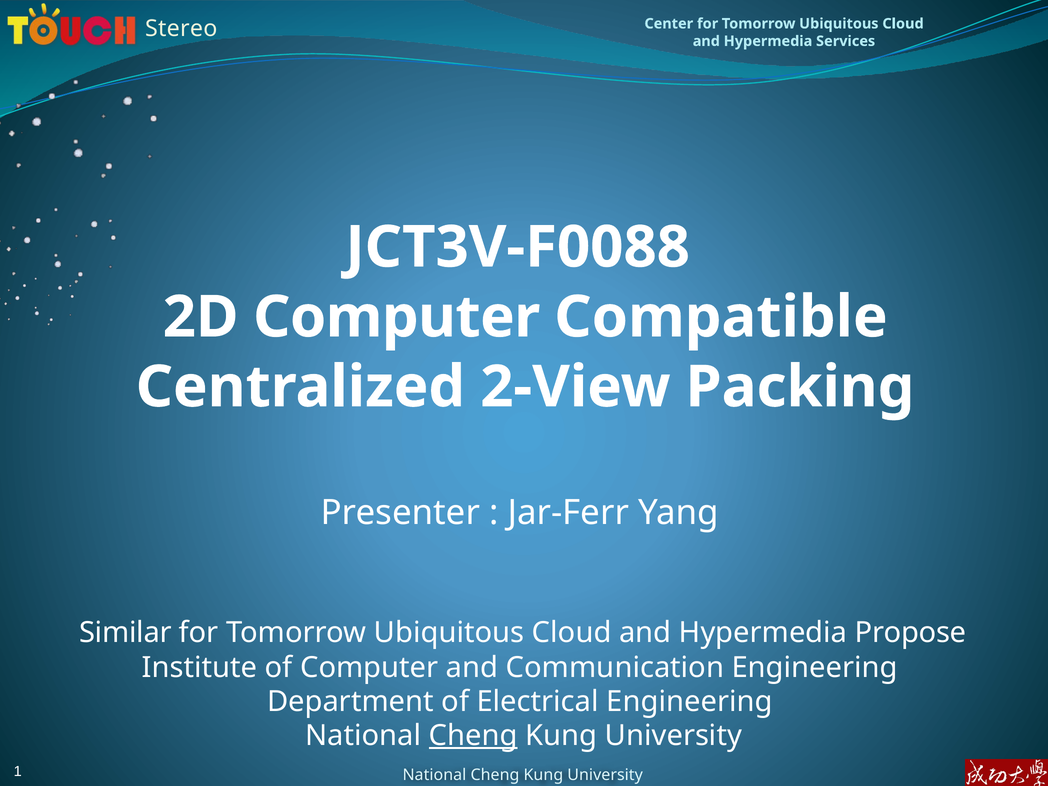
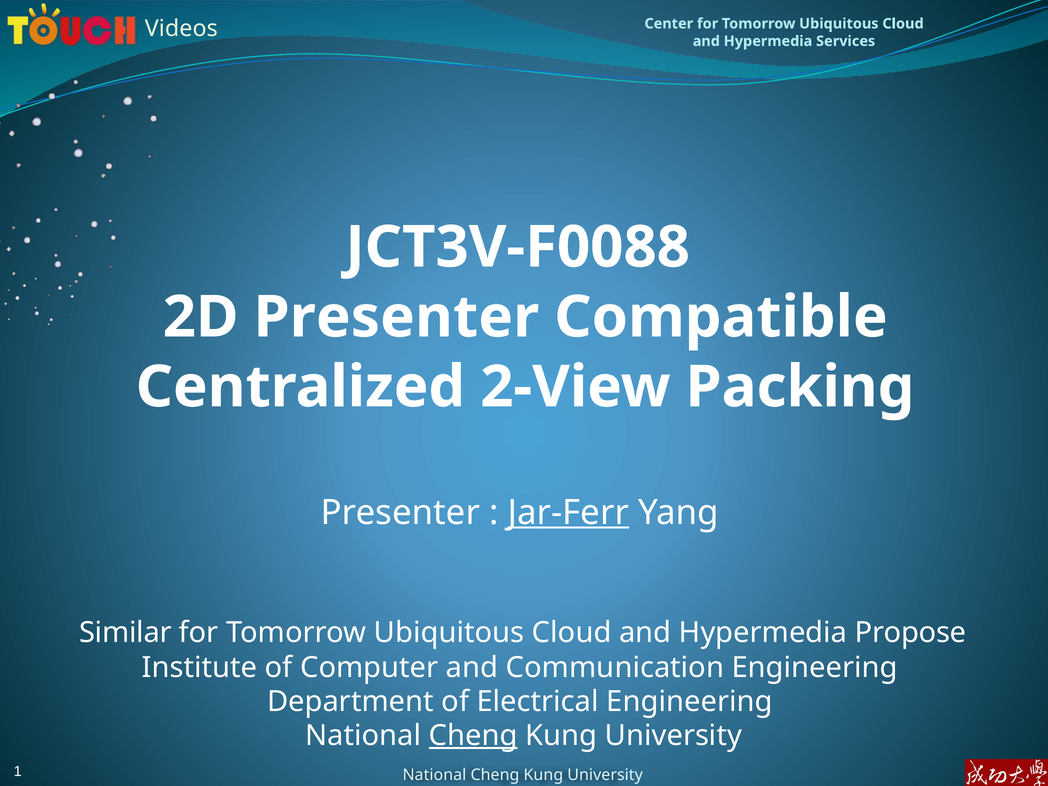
Stereo: Stereo -> Videos
2D Computer: Computer -> Presenter
Jar-Ferr underline: none -> present
